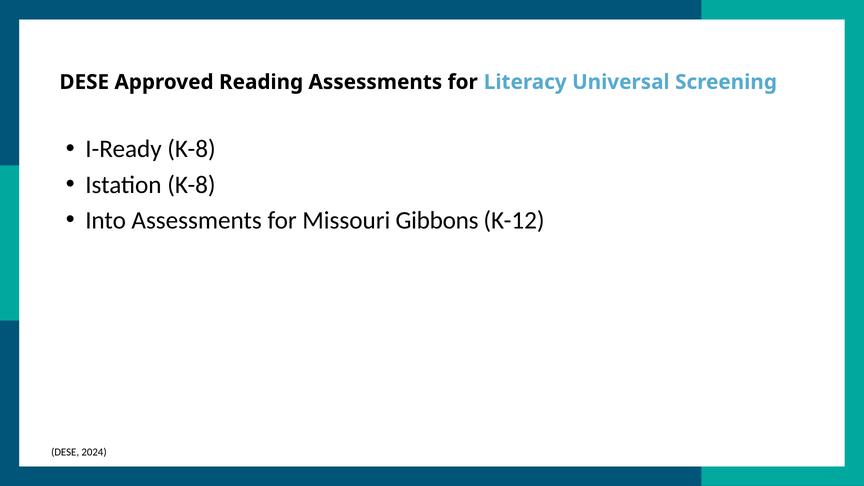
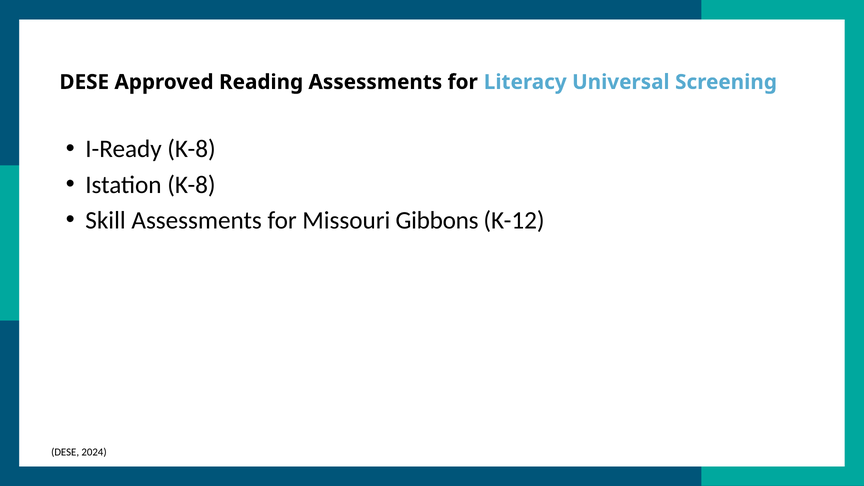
Into: Into -> Skill
